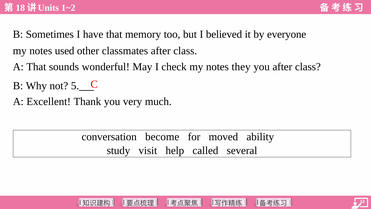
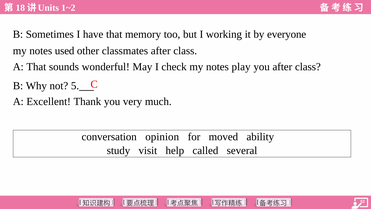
believed: believed -> working
they: they -> play
become: become -> opinion
